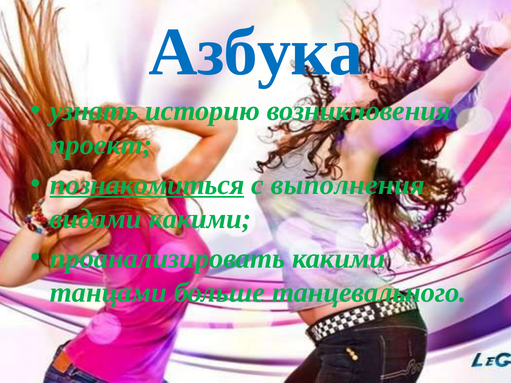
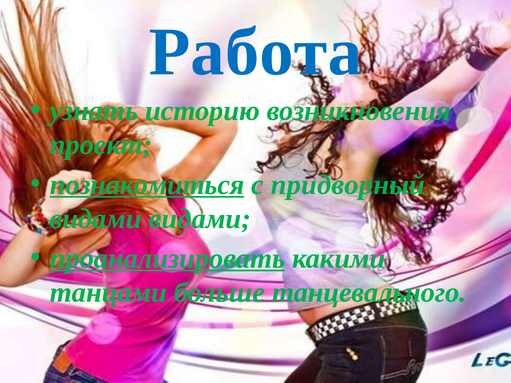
Азбука: Азбука -> Работа
выполнения: выполнения -> придворный
видами какими: какими -> видами
проанализировать underline: none -> present
